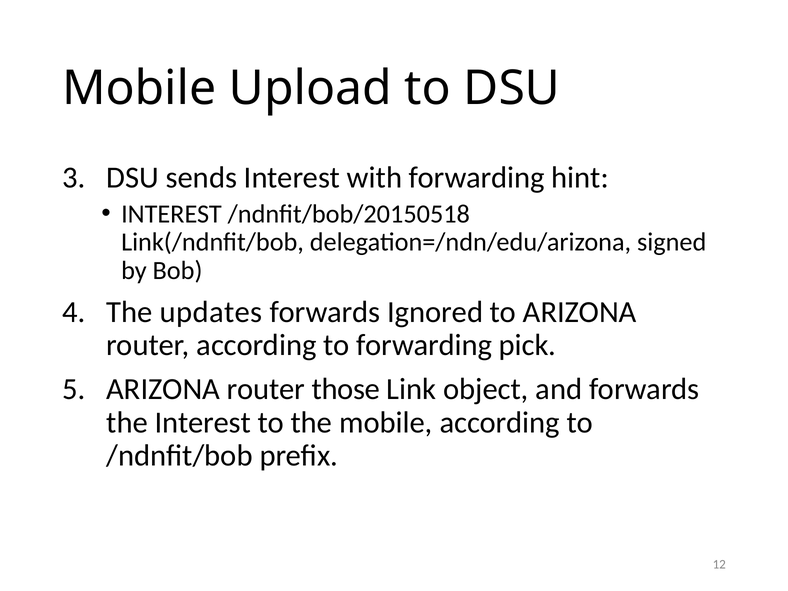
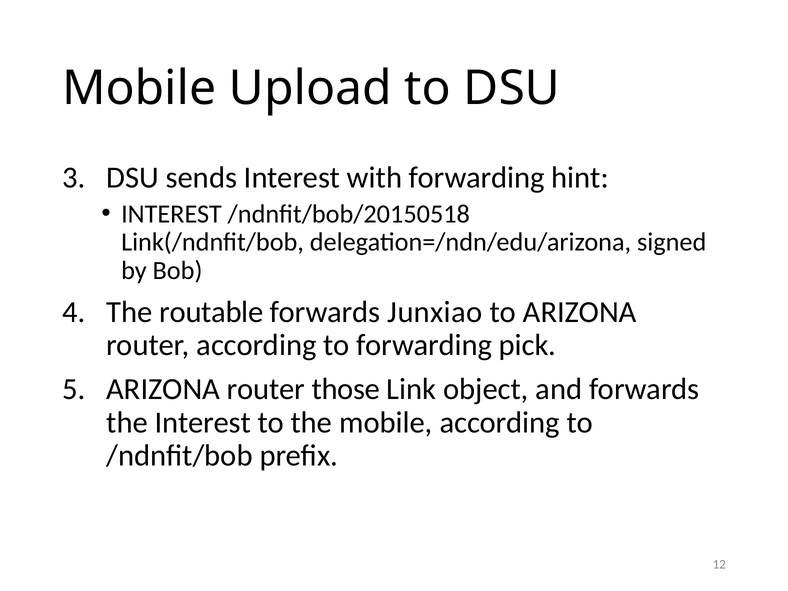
updates: updates -> routable
Ignored: Ignored -> Junxiao
